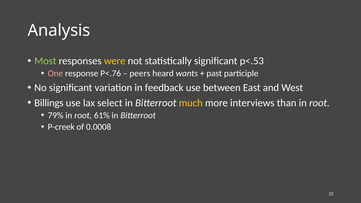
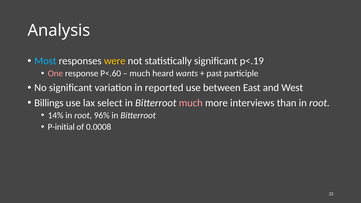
Most colour: light green -> light blue
p<.53: p<.53 -> p<.19
P<.76: P<.76 -> P<.60
peers at (140, 73): peers -> much
feedback: feedback -> reported
much at (191, 103) colour: yellow -> pink
79%: 79% -> 14%
61%: 61% -> 96%
P-creek: P-creek -> P-initial
